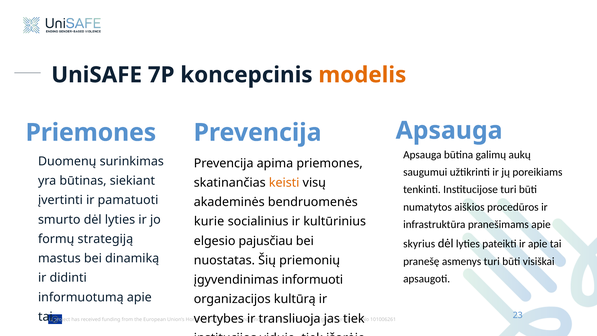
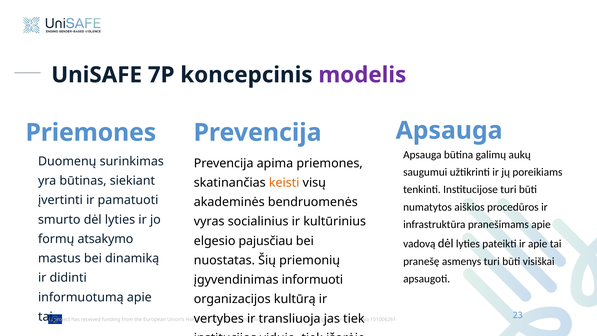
modelis colour: orange -> purple
kurie: kurie -> vyras
strategiją: strategiją -> atsakymo
skyrius: skyrius -> vadovą
